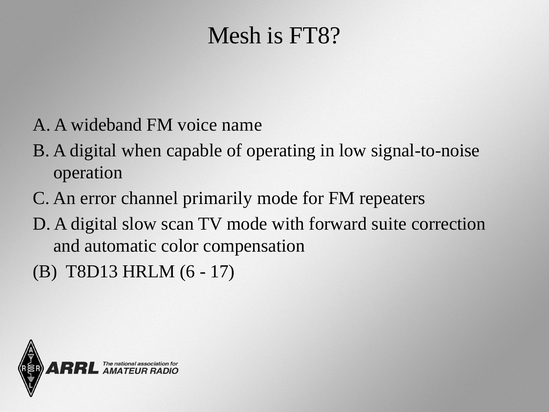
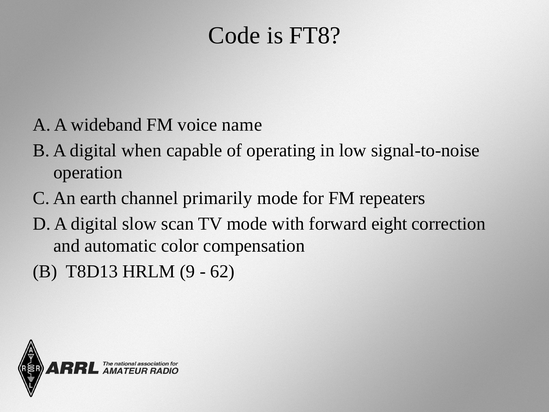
Mesh: Mesh -> Code
error: error -> earth
suite: suite -> eight
6: 6 -> 9
17: 17 -> 62
